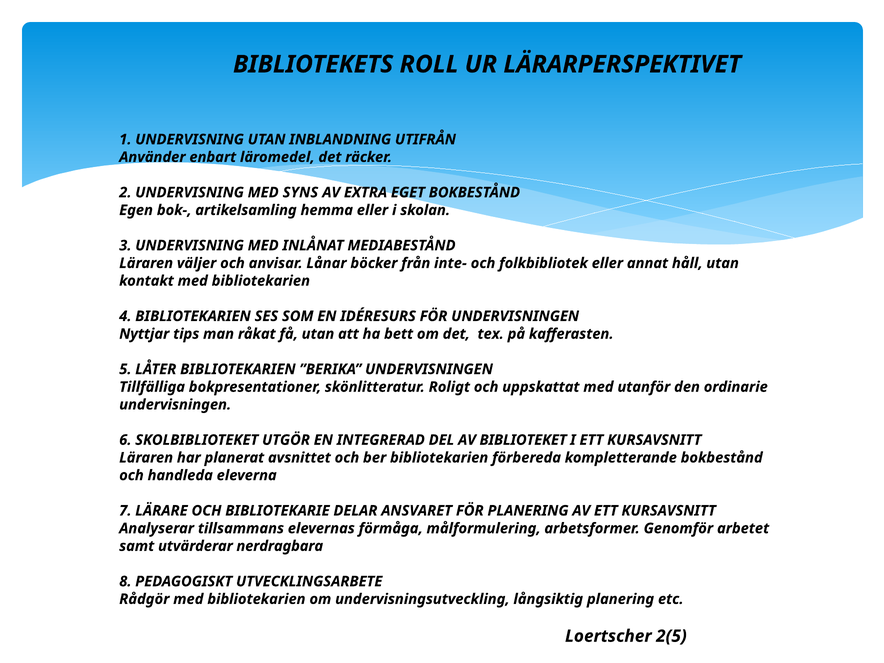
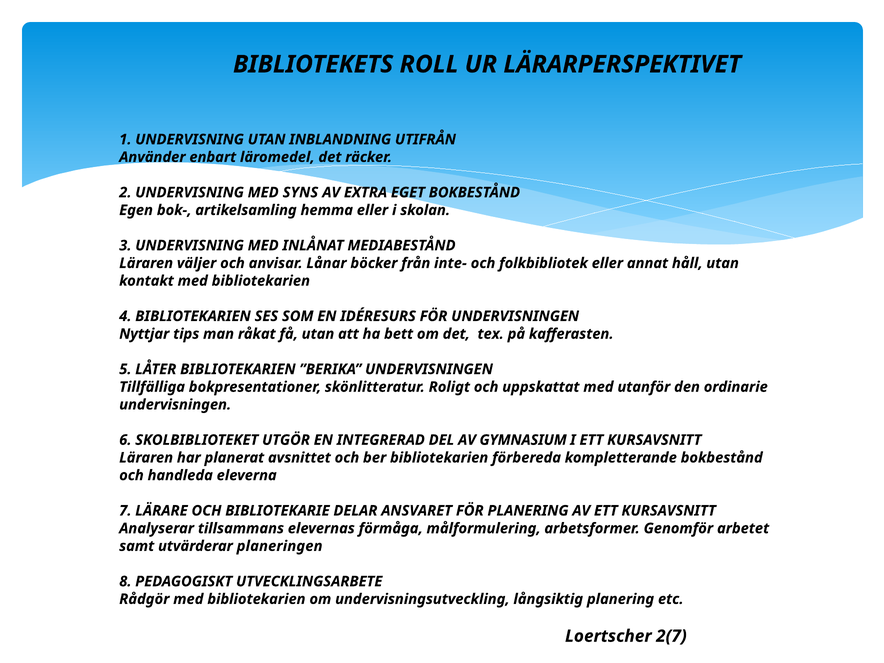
BIBLIOTEKET: BIBLIOTEKET -> GYMNASIUM
nerdragbara: nerdragbara -> planeringen
2(5: 2(5 -> 2(7
